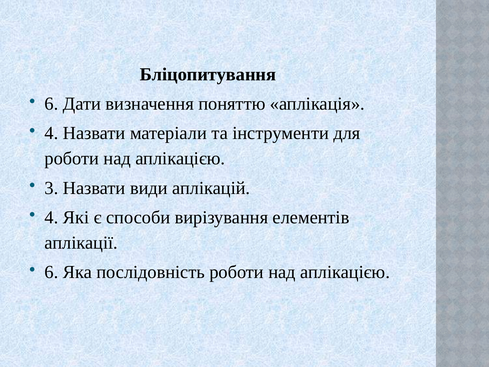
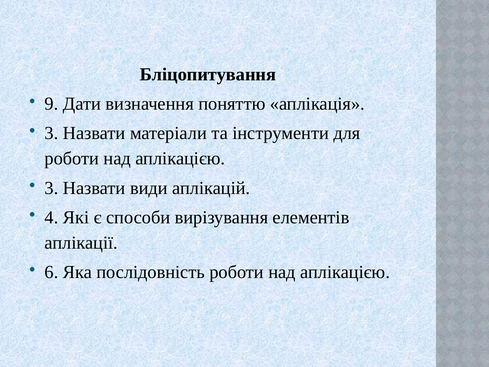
6 at (51, 104): 6 -> 9
4 at (51, 133): 4 -> 3
